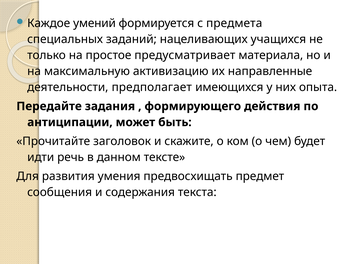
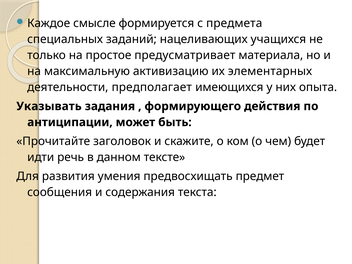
умений: умений -> смысле
направленные: направленные -> элементарных
Передайте: Передайте -> Указывать
